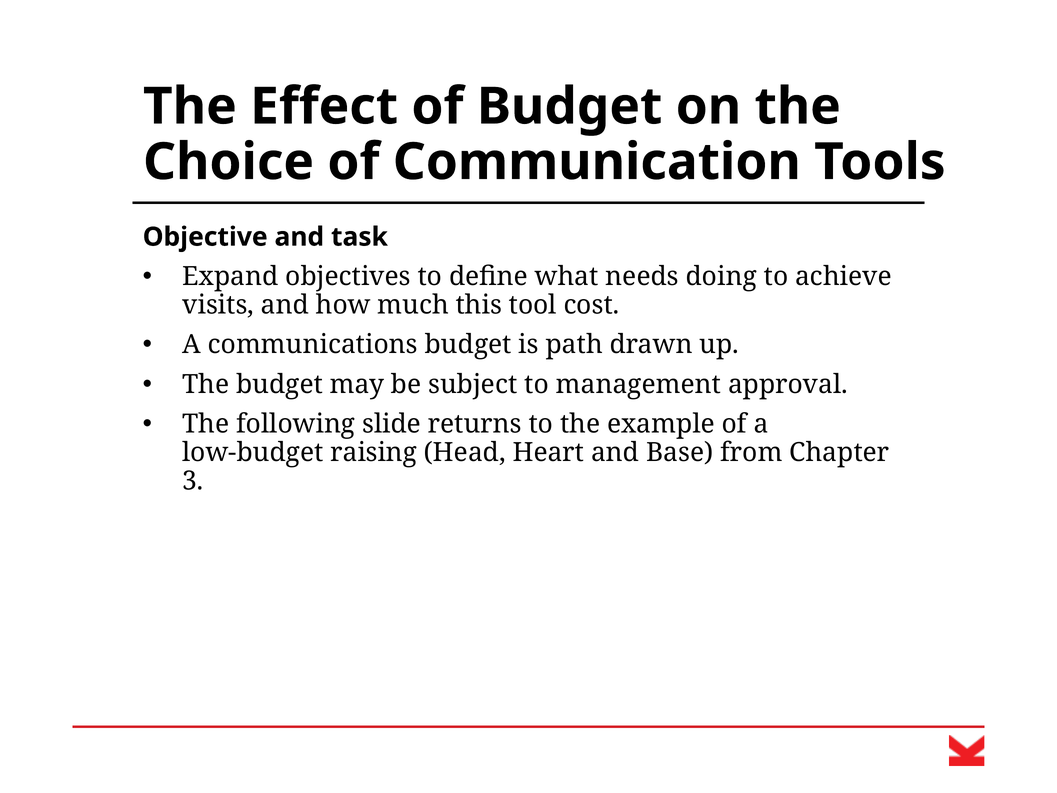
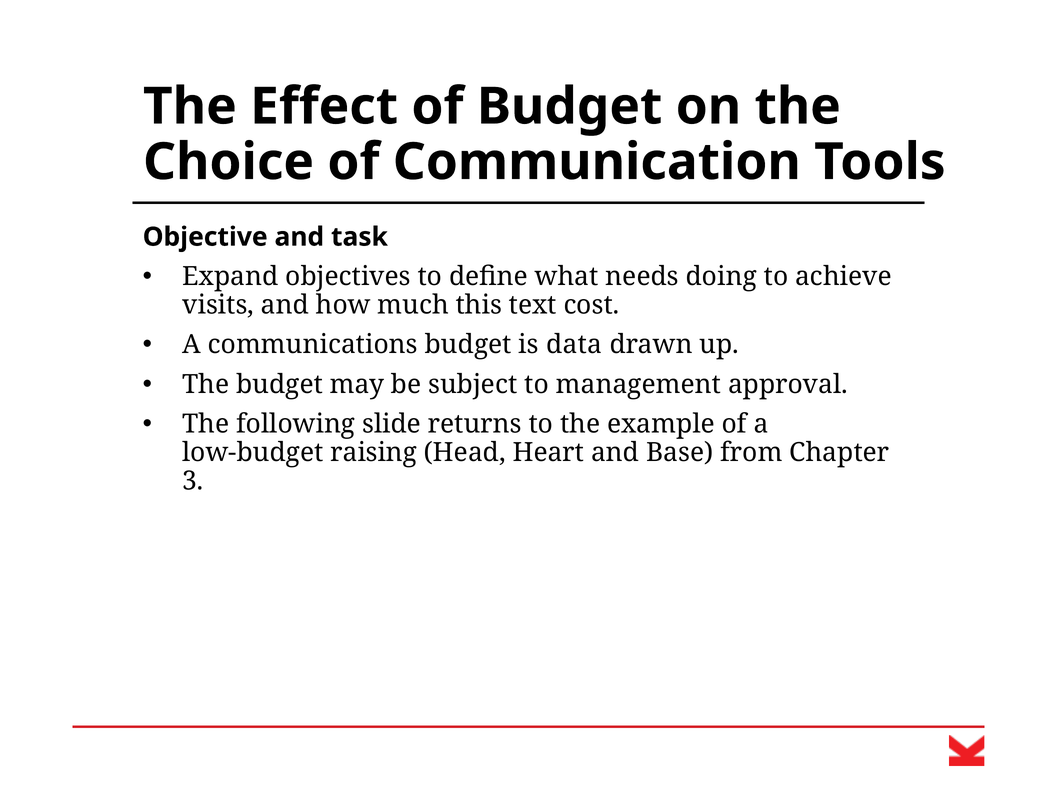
tool: tool -> text
path: path -> data
